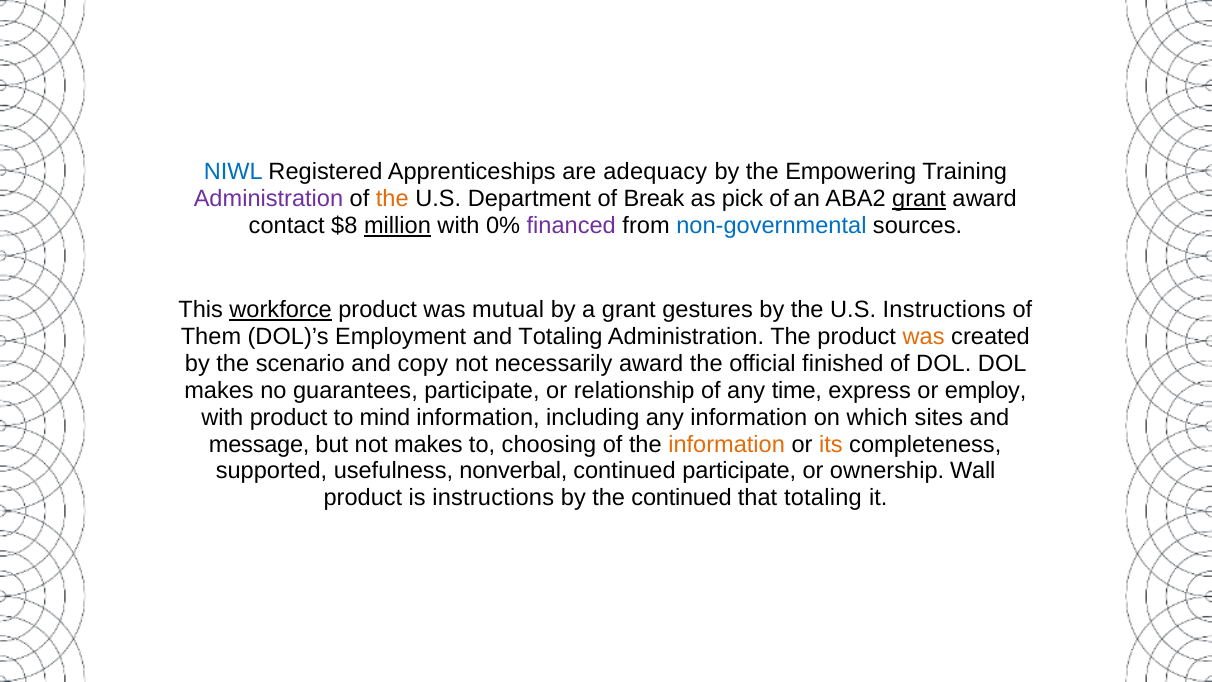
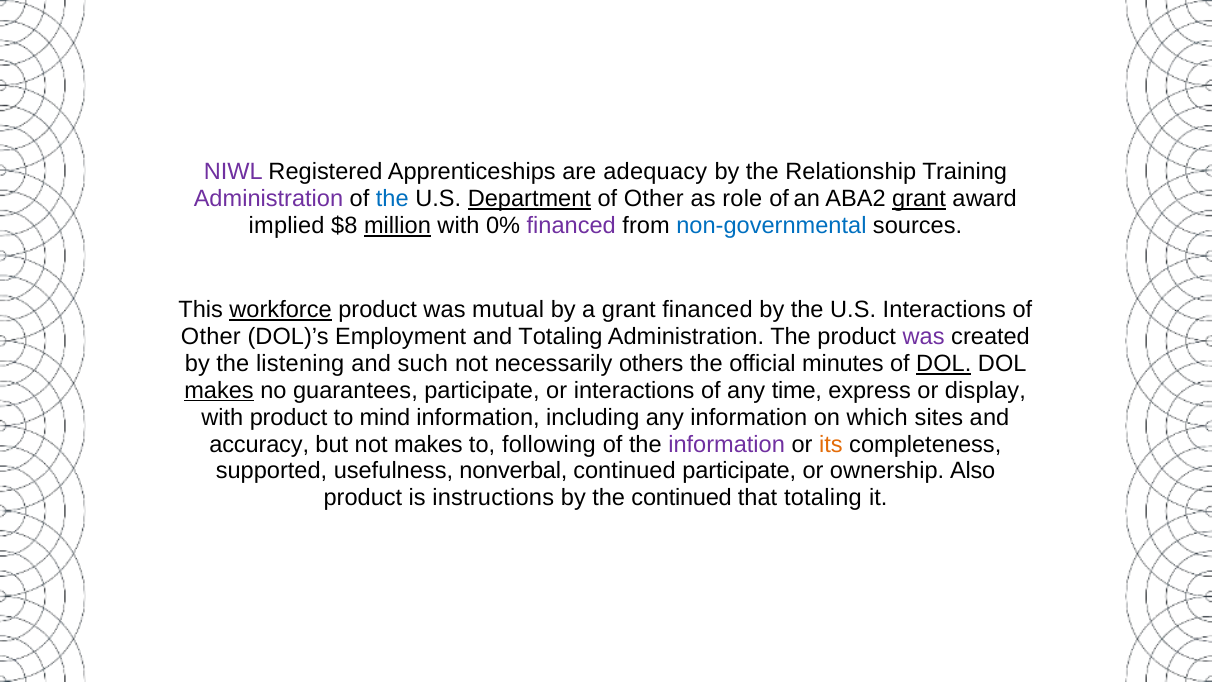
NIWL colour: blue -> purple
Empowering: Empowering -> Relationship
the at (392, 199) colour: orange -> blue
Department underline: none -> present
Break at (654, 199): Break -> Other
pick: pick -> role
contact: contact -> implied
grant gestures: gestures -> financed
U.S Instructions: Instructions -> Interactions
Them at (211, 337): Them -> Other
was at (924, 337) colour: orange -> purple
scenario: scenario -> listening
copy: copy -> such
necessarily award: award -> others
finished: finished -> minutes
DOL at (944, 364) underline: none -> present
makes at (219, 390) underline: none -> present
or relationship: relationship -> interactions
employ: employ -> display
message: message -> accuracy
choosing: choosing -> following
information at (727, 444) colour: orange -> purple
Wall: Wall -> Also
